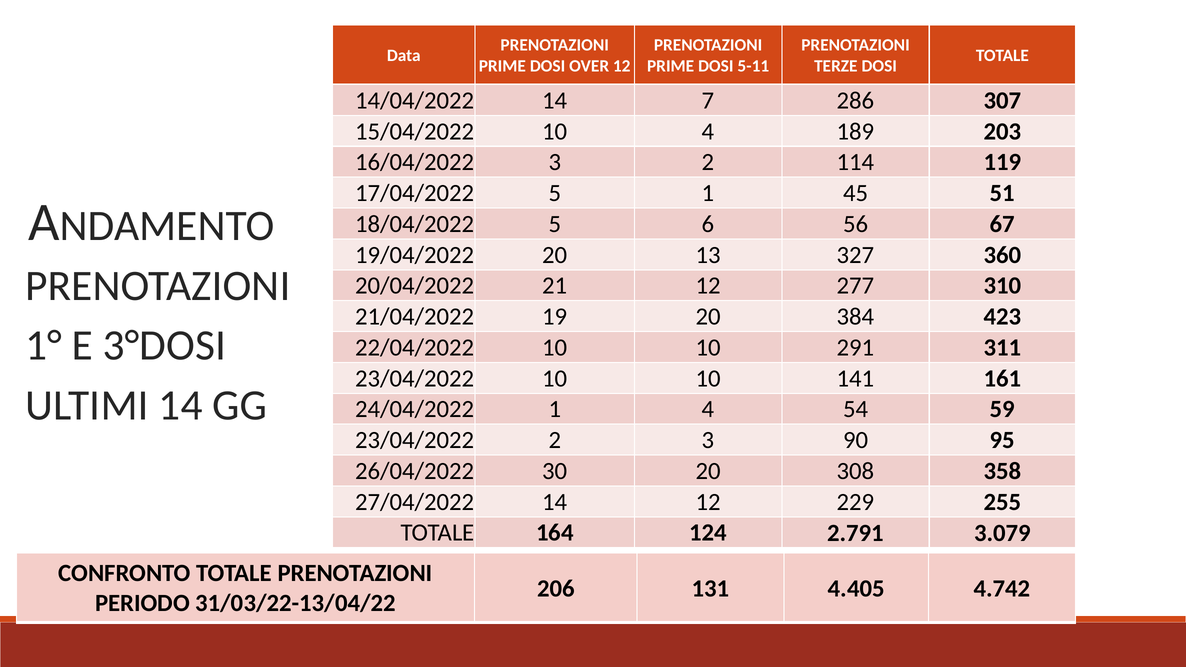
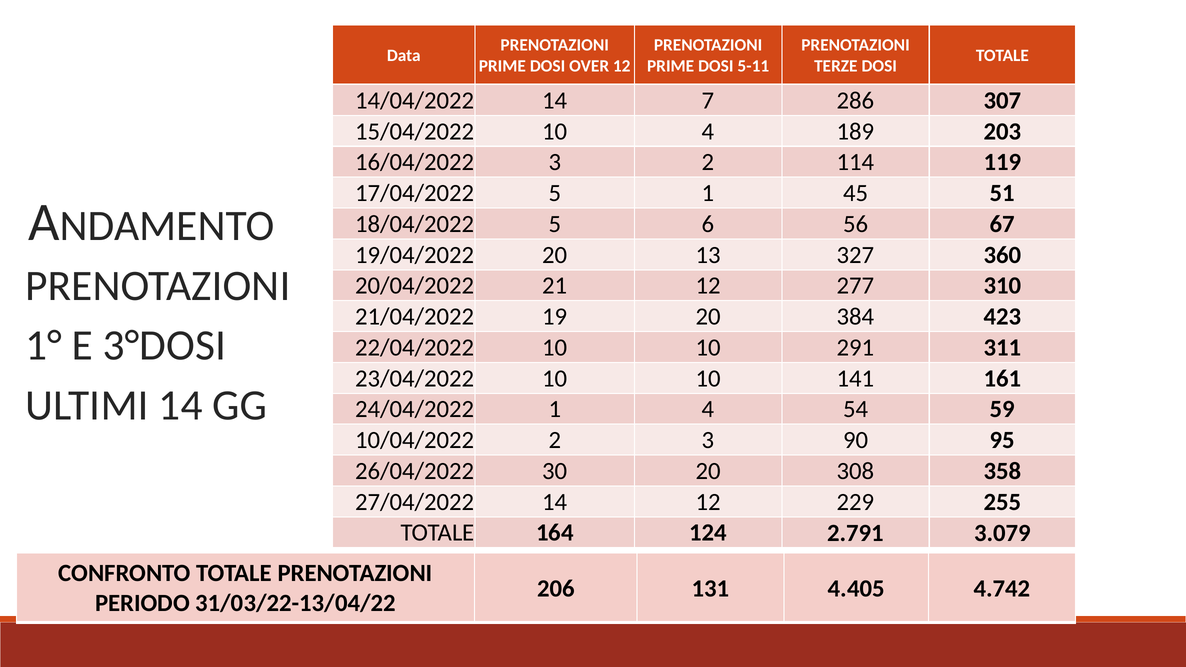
23/04/2022 at (415, 440): 23/04/2022 -> 10/04/2022
